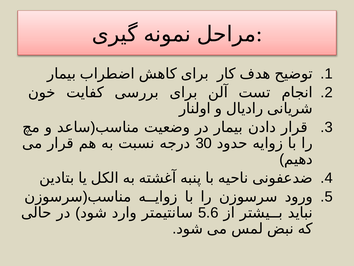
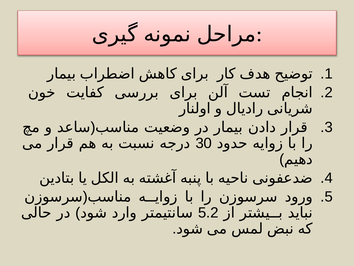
5.6: 5.6 -> 5.2
